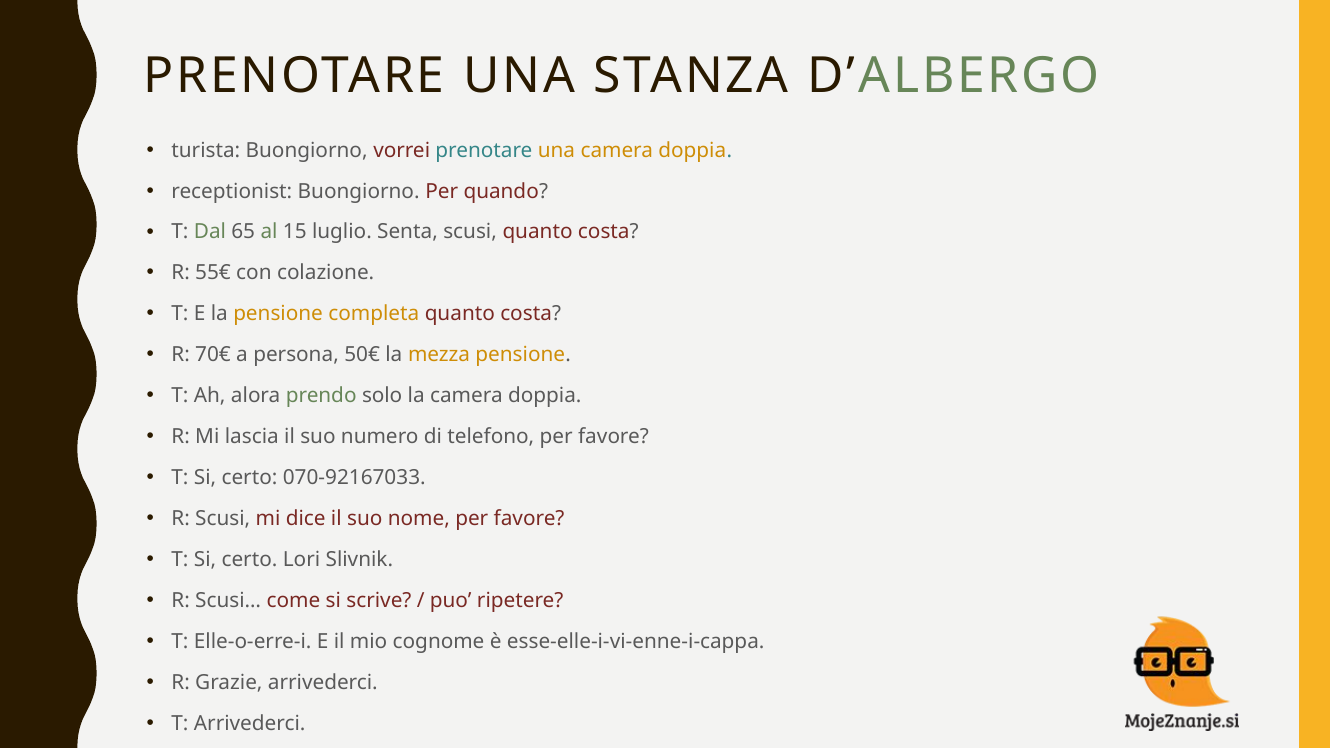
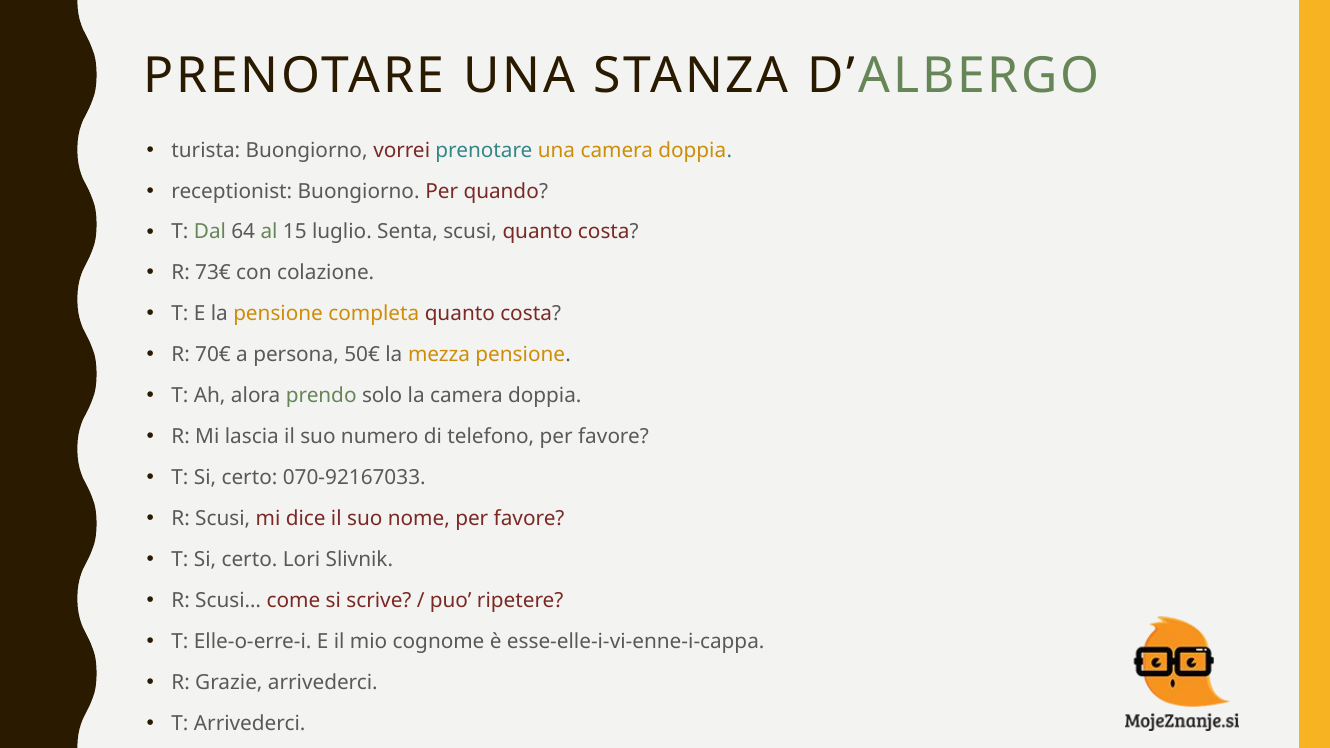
65: 65 -> 64
55€: 55€ -> 73€
